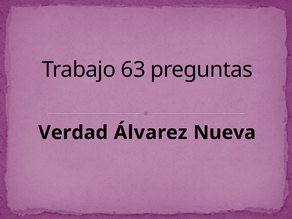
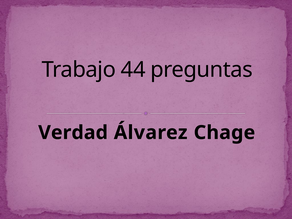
63: 63 -> 44
Nueva: Nueva -> Chage
